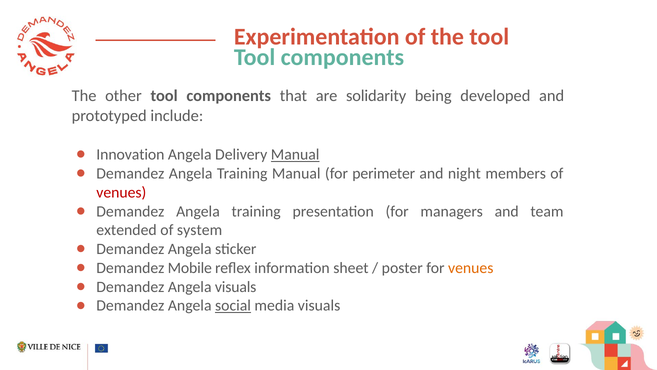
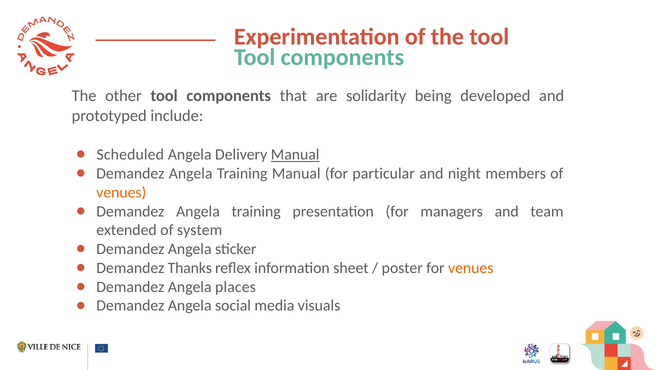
Innovation: Innovation -> Scheduled
perimeter: perimeter -> particular
venues at (121, 192) colour: red -> orange
Mobile: Mobile -> Thanks
Angela visuals: visuals -> places
social underline: present -> none
